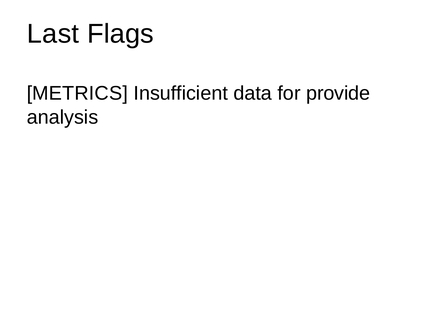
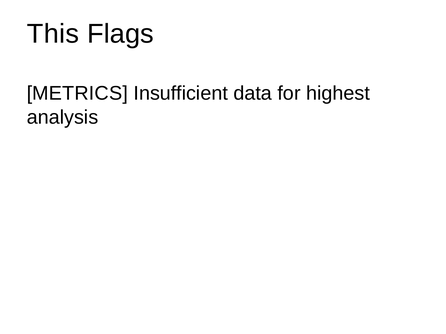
Last: Last -> This
provide: provide -> highest
